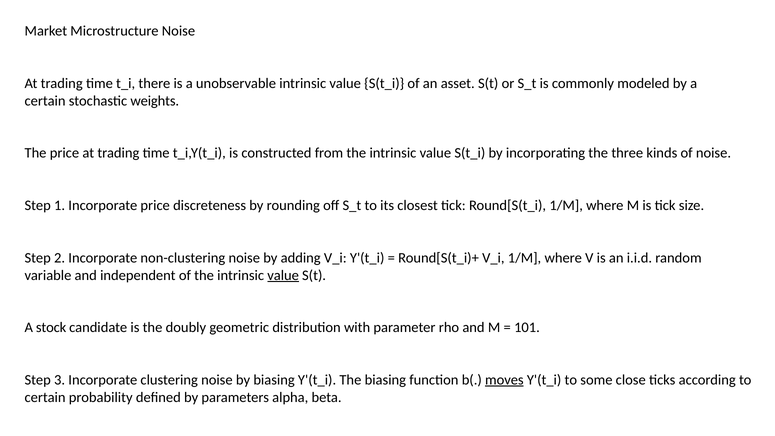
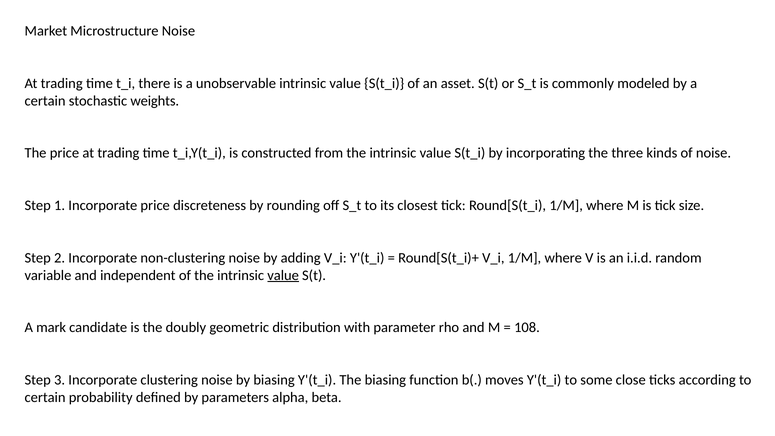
stock: stock -> mark
101: 101 -> 108
moves underline: present -> none
